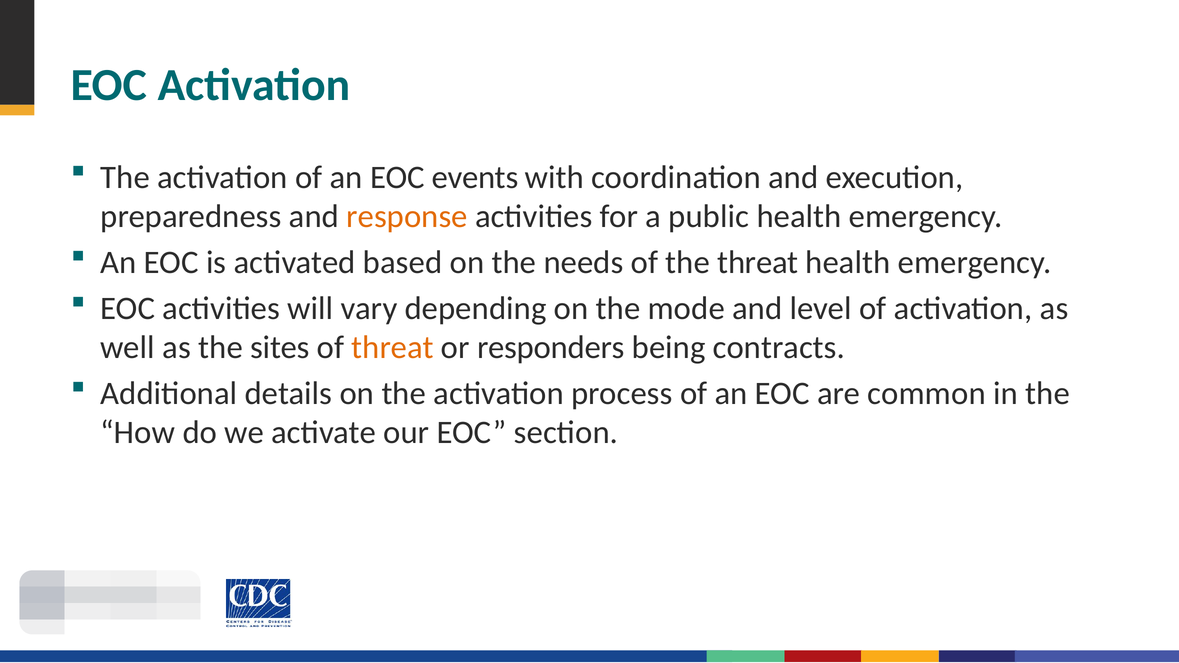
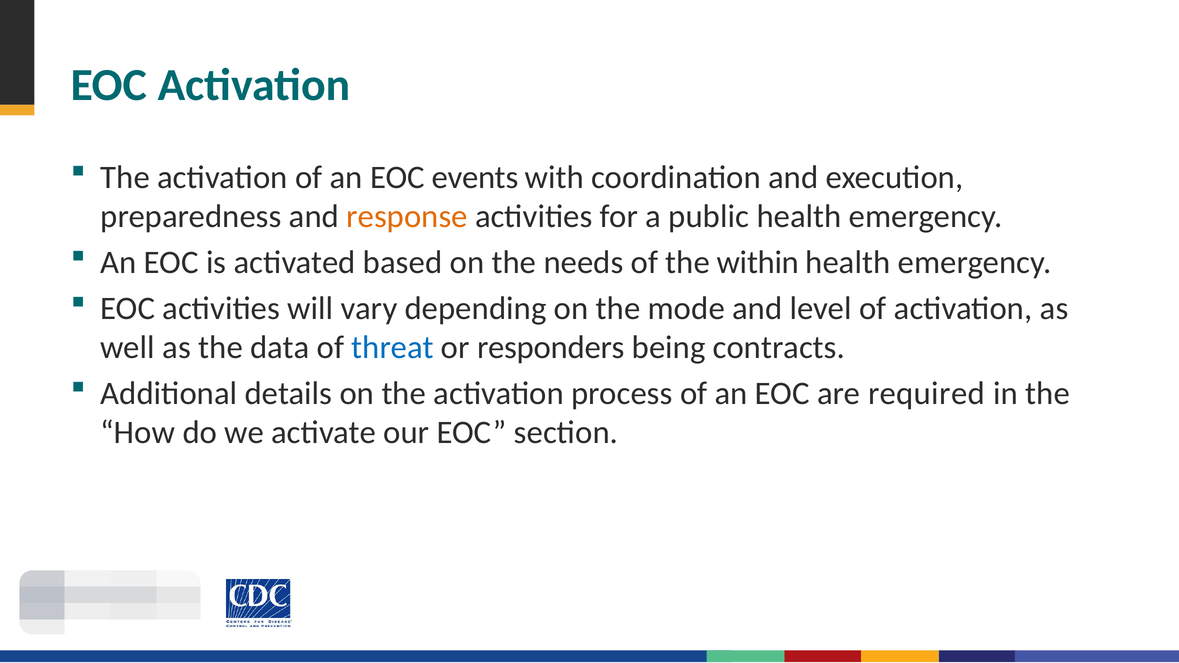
the threat: threat -> within
sites: sites -> data
threat at (393, 348) colour: orange -> blue
common: common -> required
